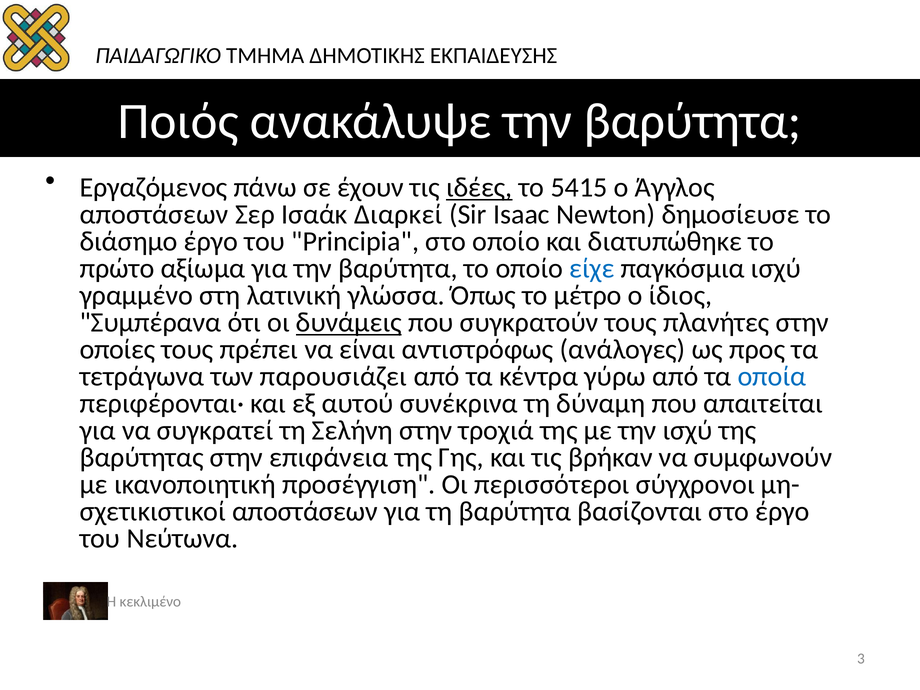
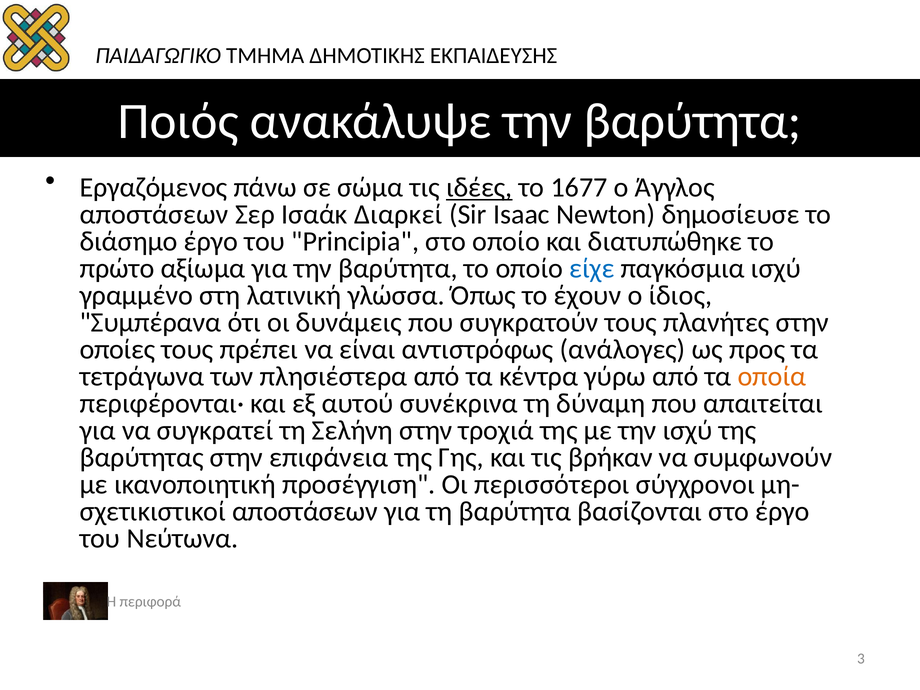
έχουν: έχουν -> σώμα
5415: 5415 -> 1677
μέτρο: μέτρο -> έχουν
δυνάμεις underline: present -> none
παρουσιάζει: παρουσιάζει -> πλησιέστερα
οποία colour: blue -> orange
κεκλιμένο: κεκλιμένο -> περιφορά
